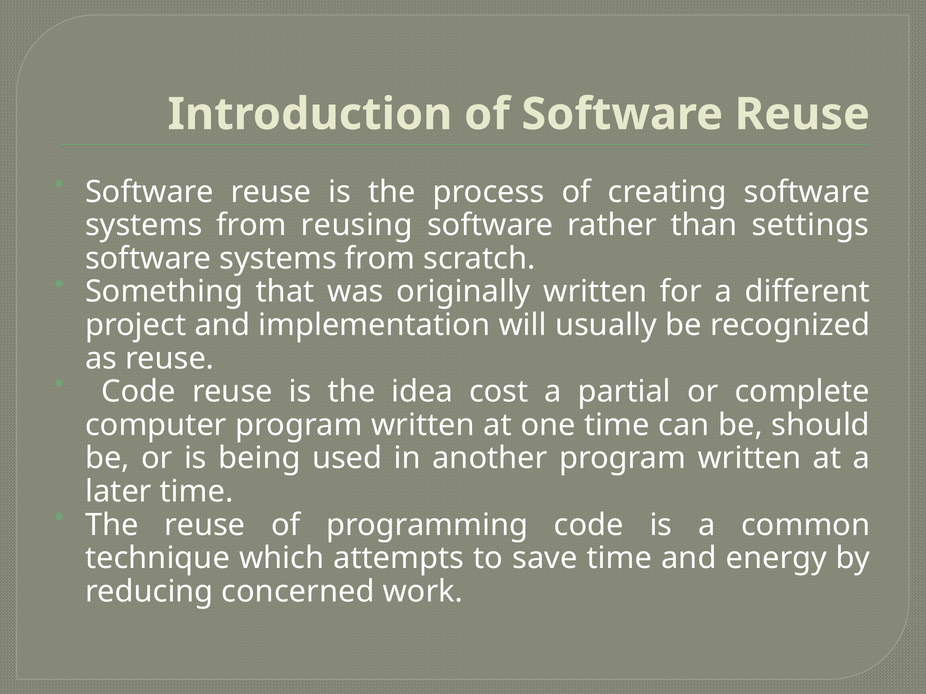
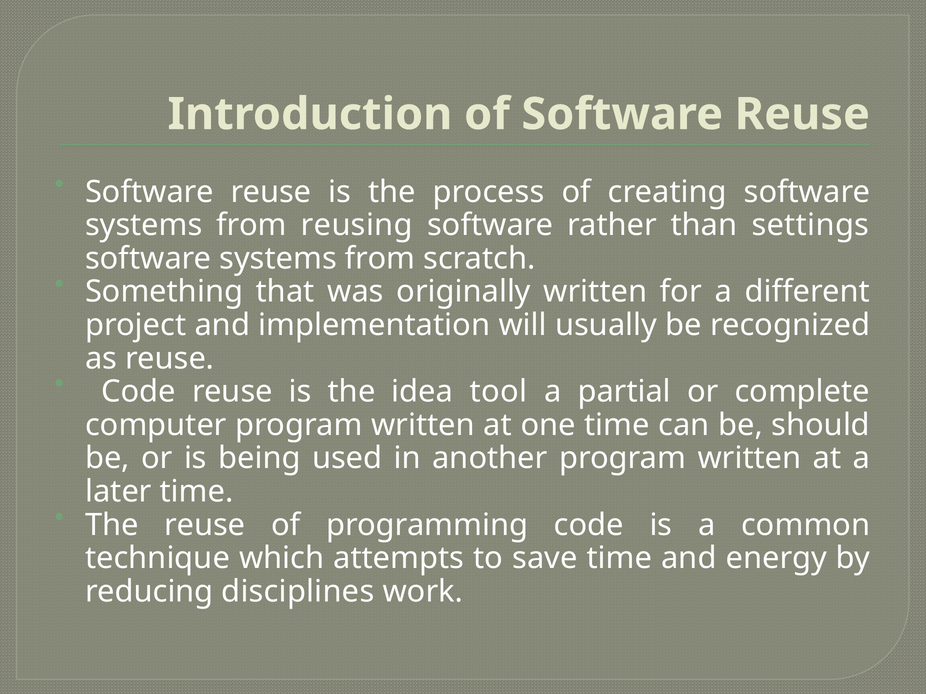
cost: cost -> tool
concerned: concerned -> disciplines
